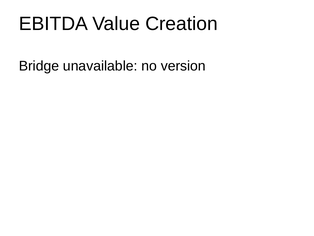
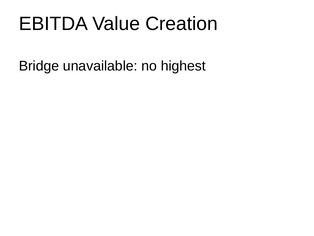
version: version -> highest
